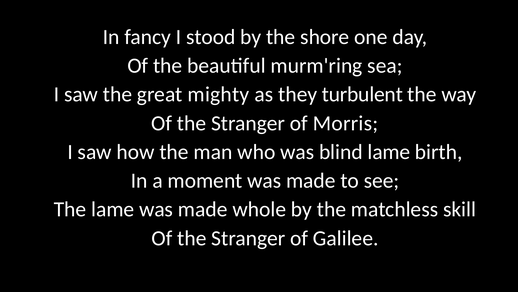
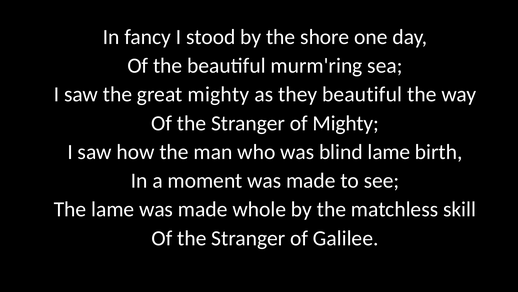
they turbulent: turbulent -> beautiful
of Morris: Morris -> Mighty
